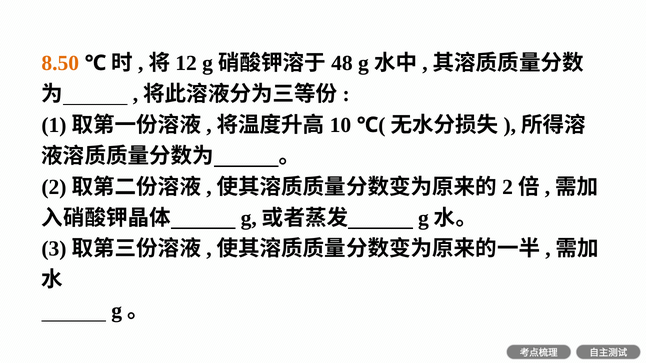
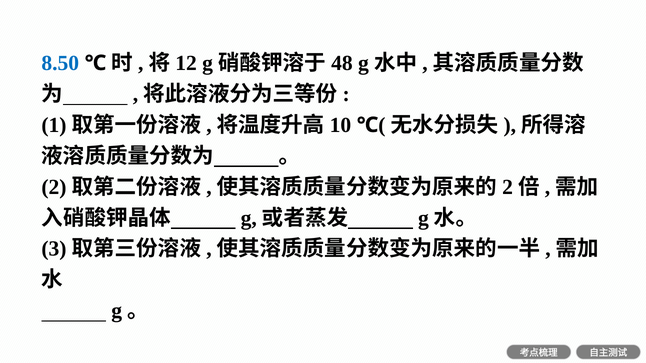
8.50 colour: orange -> blue
